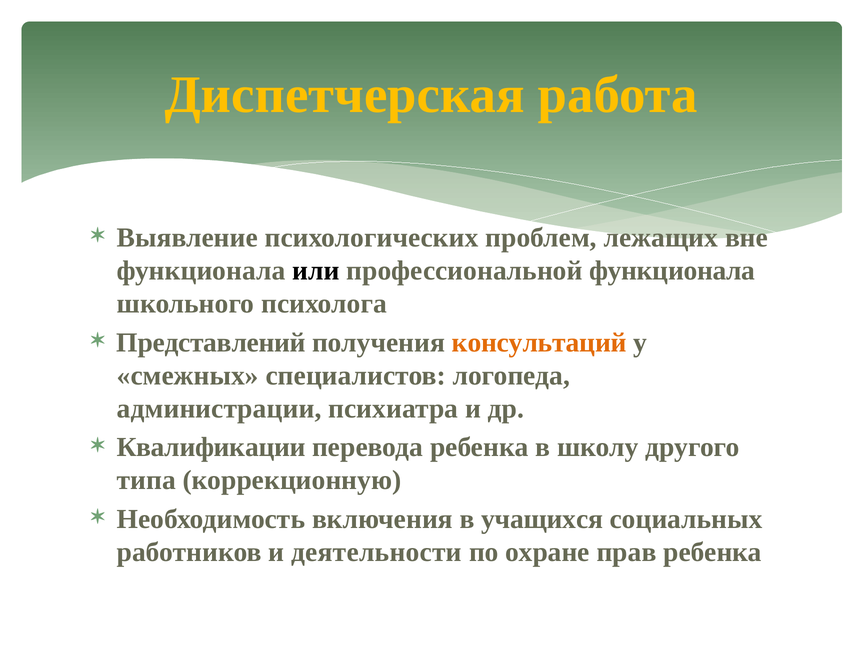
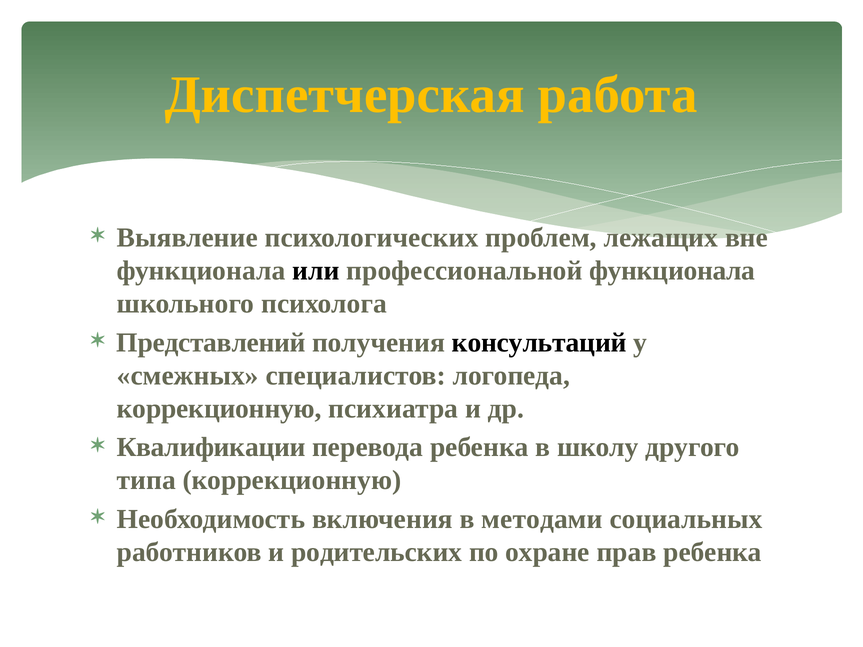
консультаций colour: orange -> black
администрации at (219, 409): администрации -> коррекционную
учащихся: учащихся -> методами
деятельности: деятельности -> родительских
